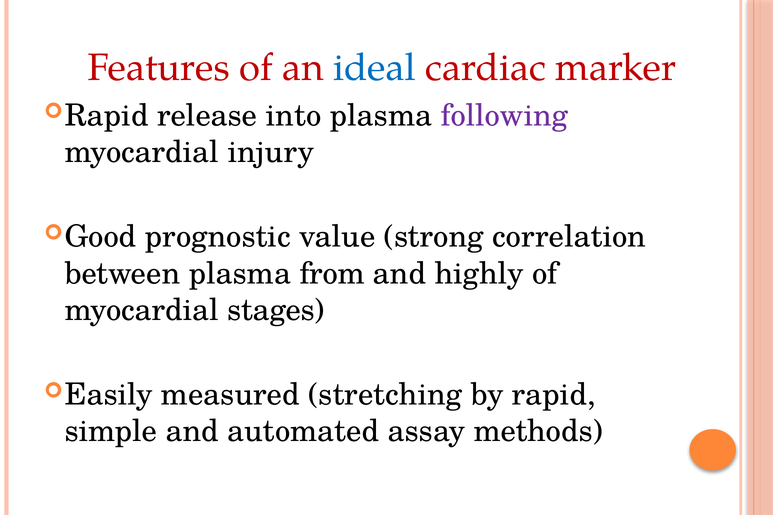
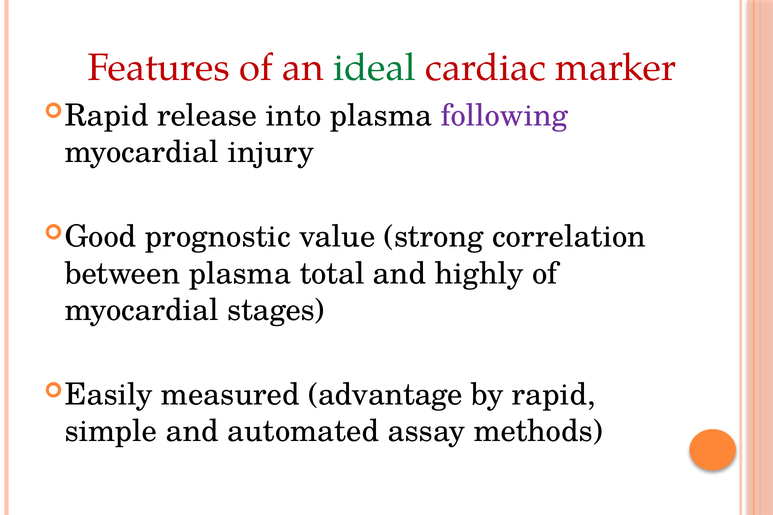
ideal colour: blue -> green
from: from -> total
stretching: stretching -> advantage
